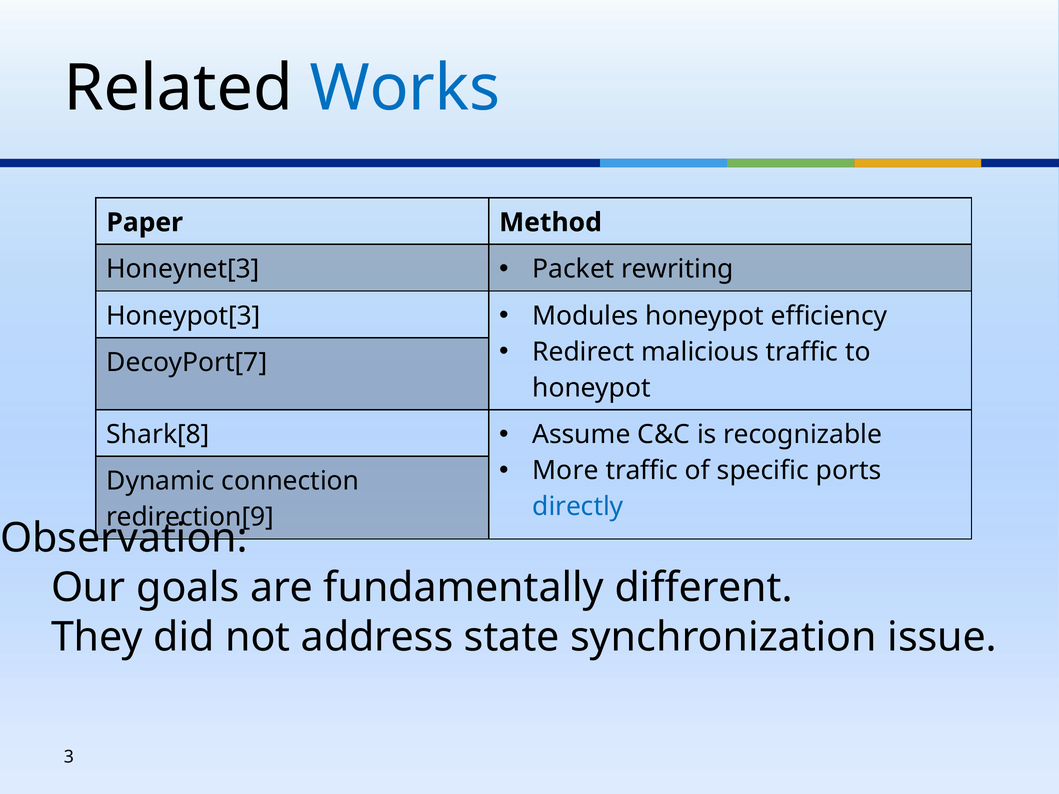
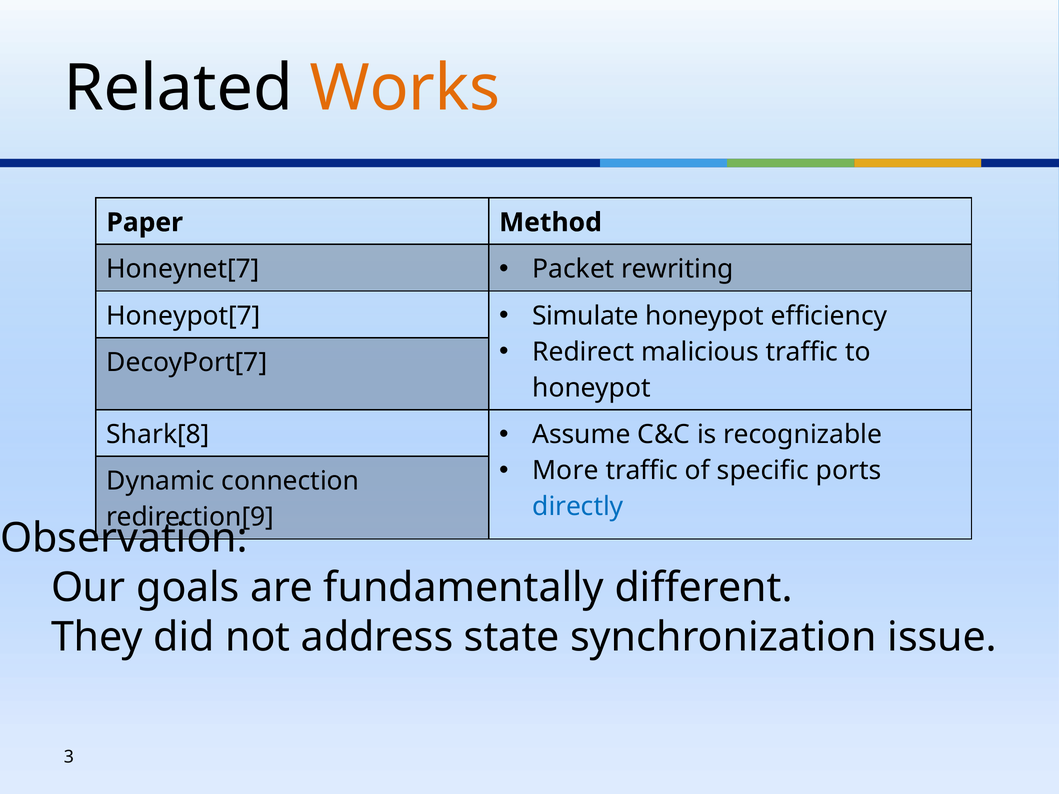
Works colour: blue -> orange
Honeynet[3: Honeynet[3 -> Honeynet[7
Honeypot[3: Honeypot[3 -> Honeypot[7
Modules: Modules -> Simulate
